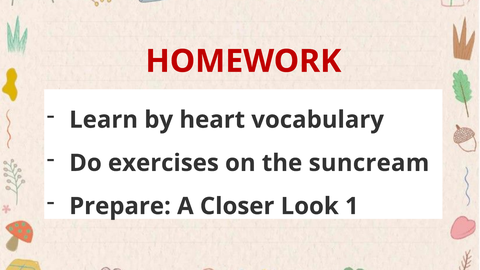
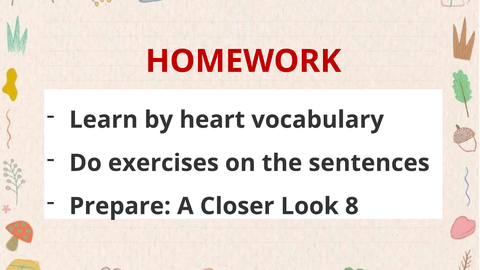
suncream: suncream -> sentences
1: 1 -> 8
